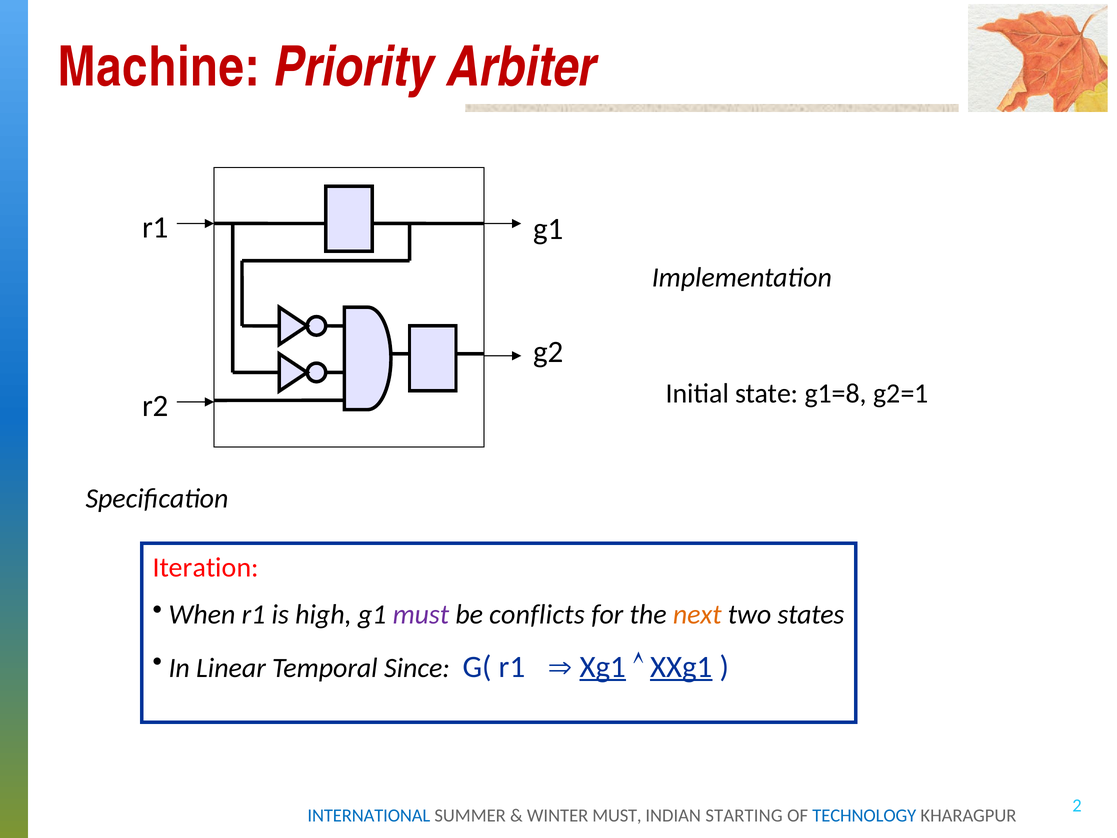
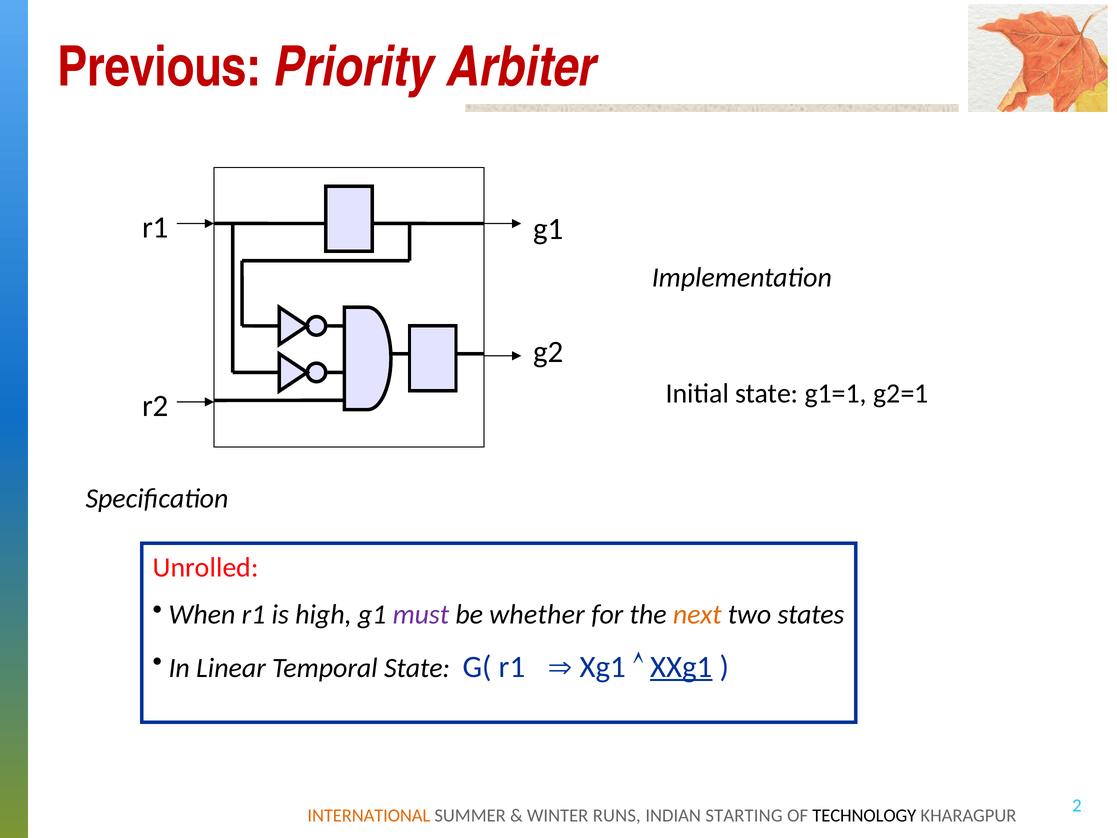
Machine: Machine -> Previous
g1=8: g1=8 -> g1=1
Iteration: Iteration -> Unrolled
conflicts: conflicts -> whether
Temporal Since: Since -> State
Xg1 underline: present -> none
INTERNATIONAL colour: blue -> orange
WINTER MUST: MUST -> RUNS
TECHNOLOGY colour: blue -> black
